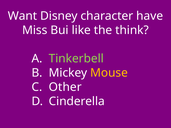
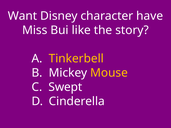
think: think -> story
Tinkerbell colour: light green -> yellow
Other: Other -> Swept
